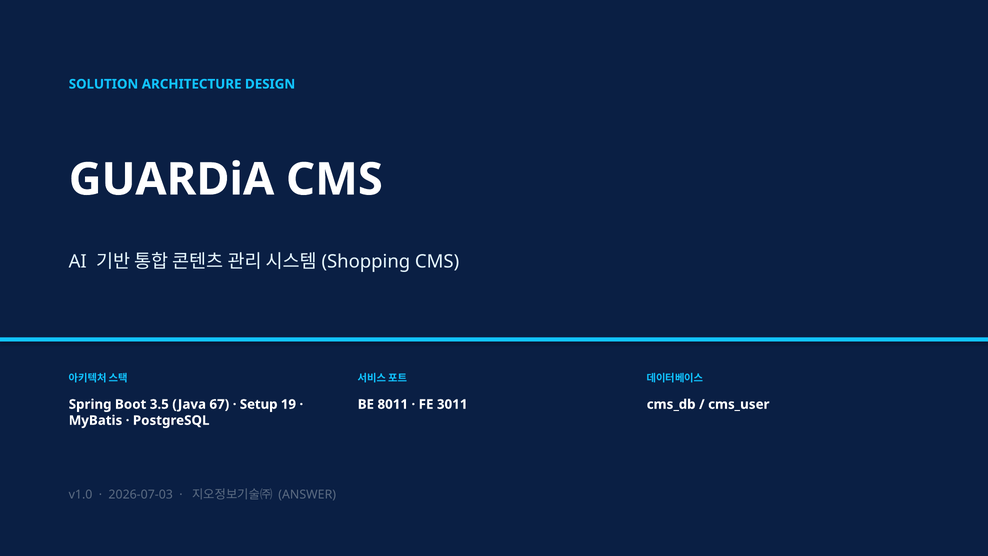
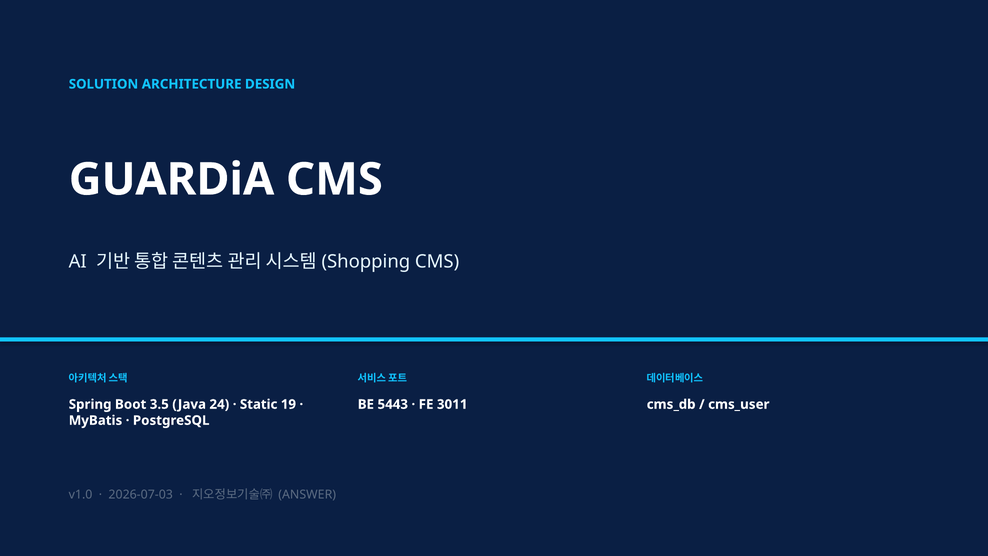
67: 67 -> 24
Setup: Setup -> Static
8011: 8011 -> 5443
